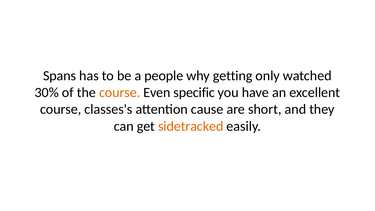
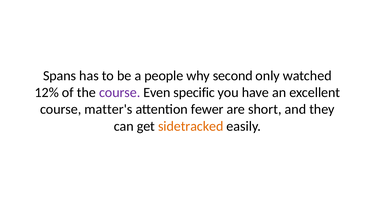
getting: getting -> second
30%: 30% -> 12%
course at (120, 93) colour: orange -> purple
classes's: classes's -> matter's
cause: cause -> fewer
